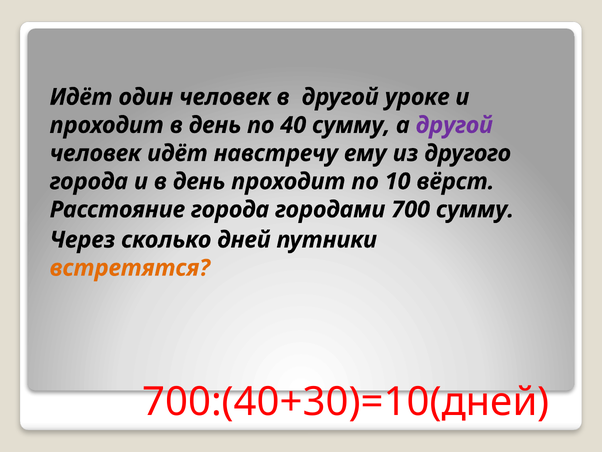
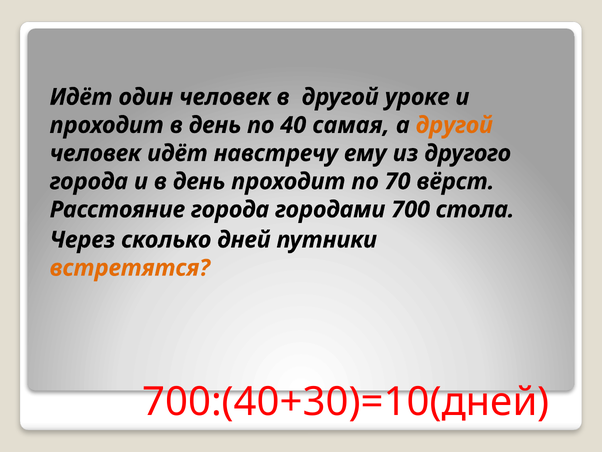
40 сумму: сумму -> самая
другой at (454, 125) colour: purple -> orange
10: 10 -> 70
700 сумму: сумму -> стола
